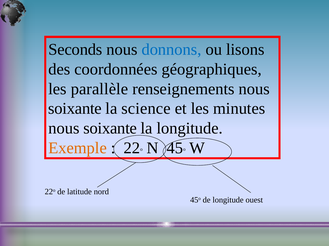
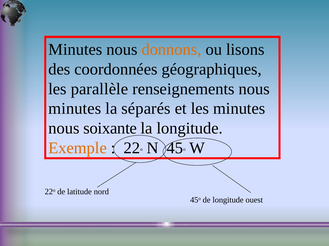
Seconds at (75, 50): Seconds -> Minutes
donnons colour: blue -> orange
soixante at (75, 109): soixante -> minutes
science: science -> séparés
